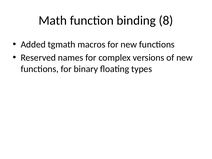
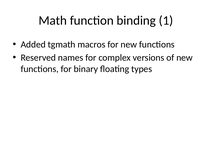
8: 8 -> 1
